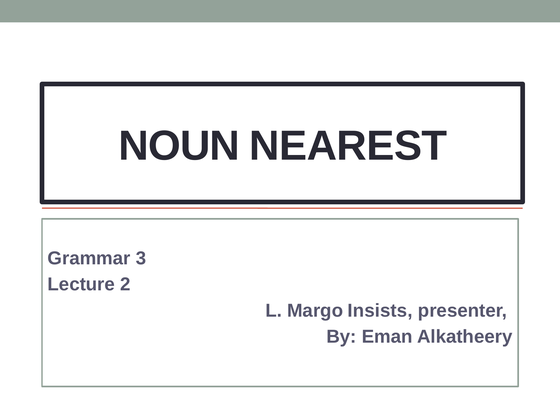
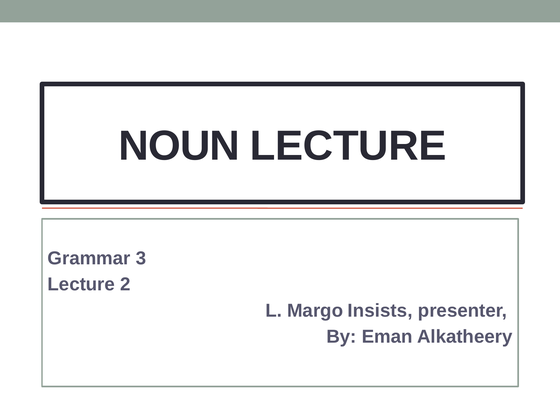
NOUN NEAREST: NEAREST -> LECTURE
